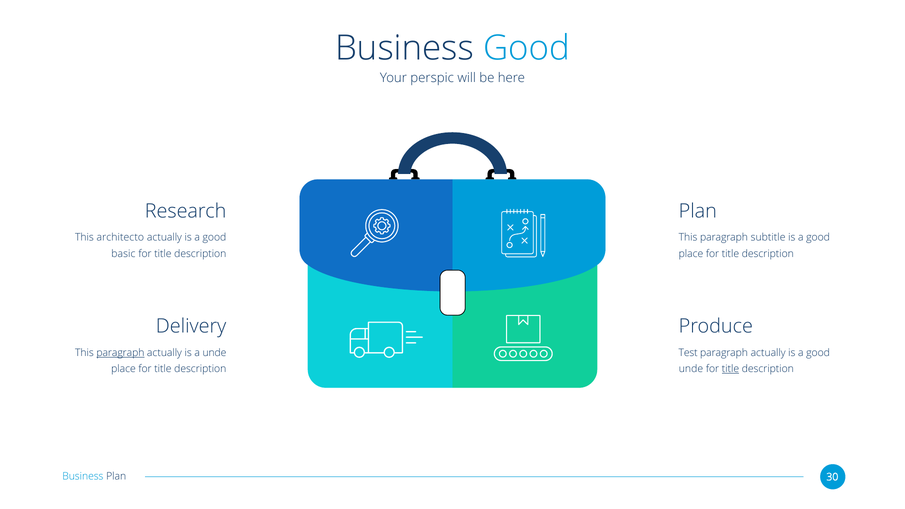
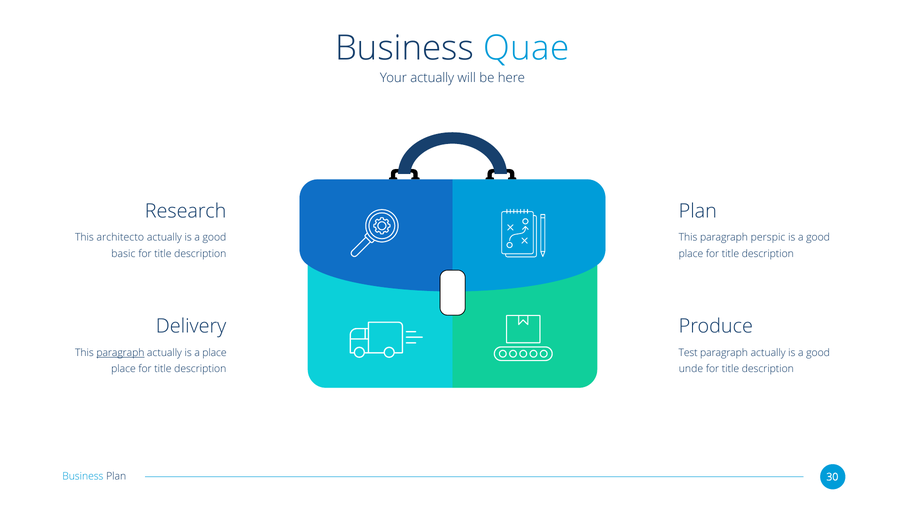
Business Good: Good -> Quae
Your perspic: perspic -> actually
subtitle: subtitle -> perspic
a unde: unde -> place
title at (730, 369) underline: present -> none
